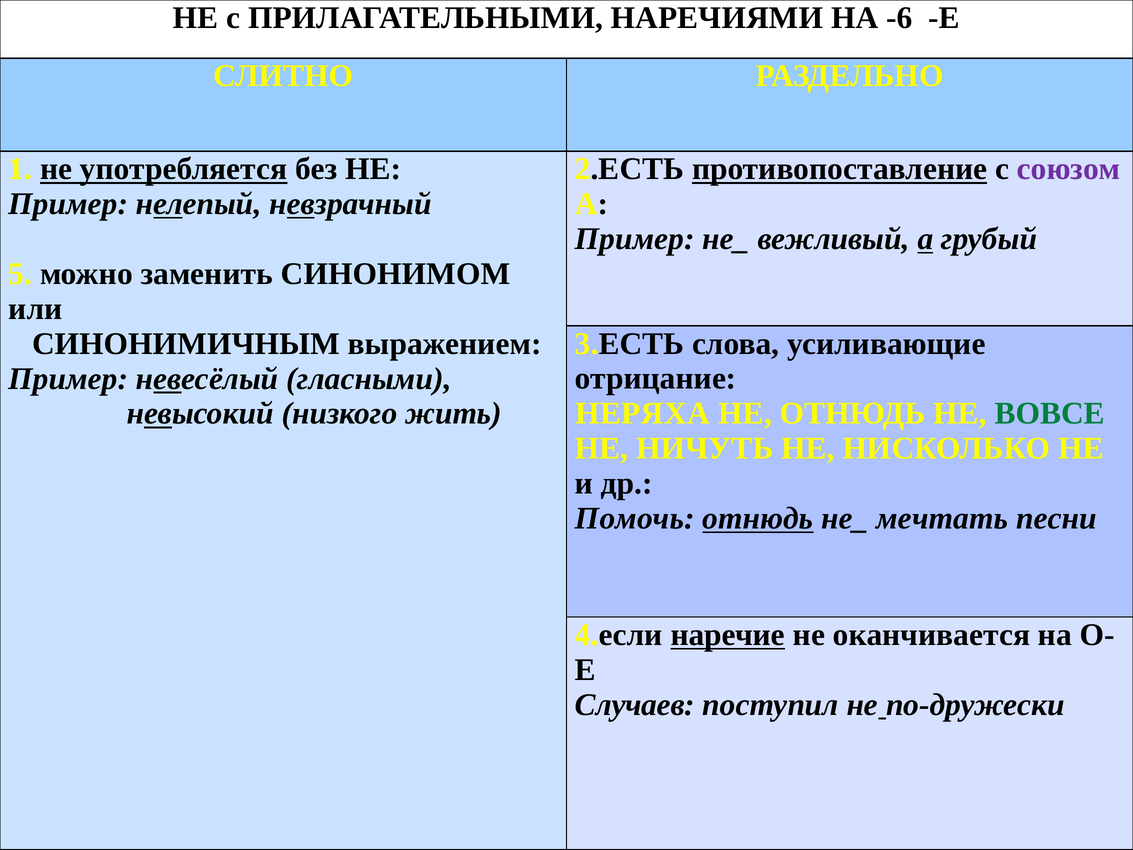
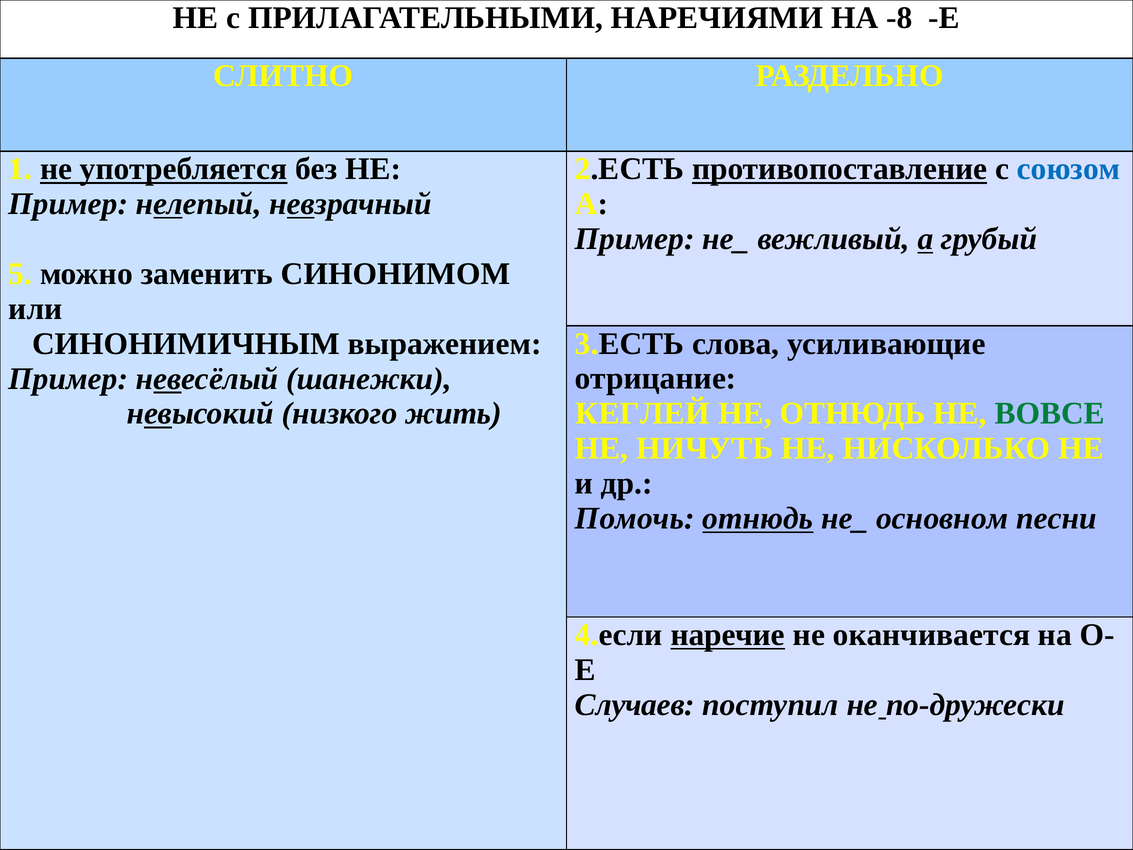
-6: -6 -> -8
союзом colour: purple -> blue
гласными: гласными -> шанежки
НЕРЯХА: НЕРЯХА -> КЕГЛЕЙ
мечтать: мечтать -> основном
